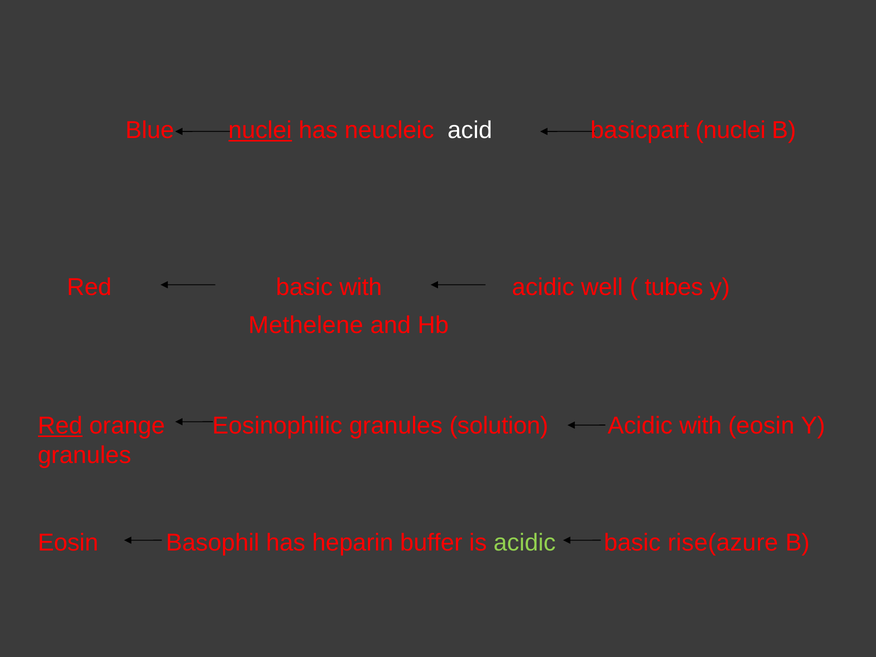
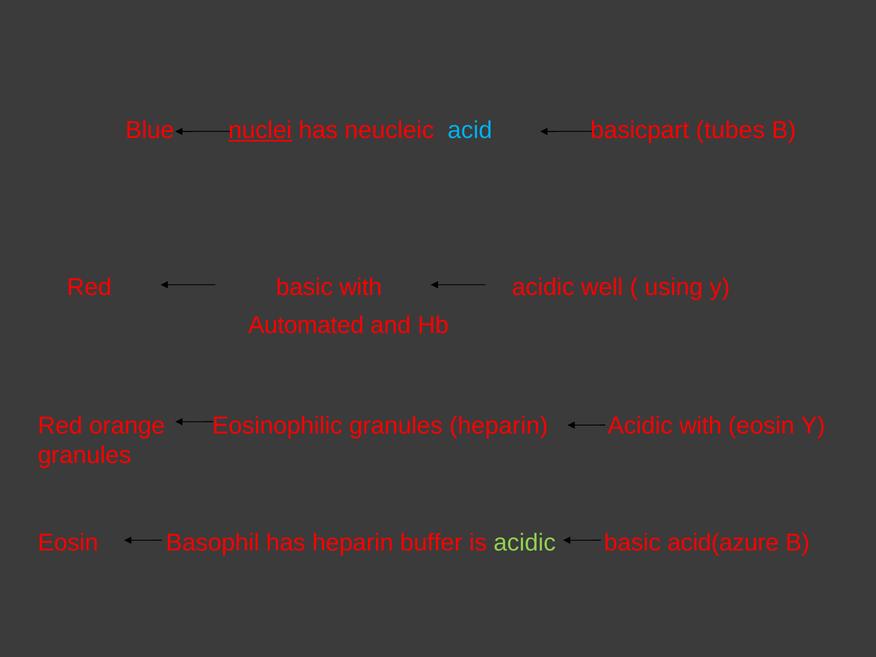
acid colour: white -> light blue
basicpart nuclei: nuclei -> tubes
tubes: tubes -> using
Methelene: Methelene -> Automated
Red at (60, 426) underline: present -> none
granules solution: solution -> heparin
rise(azure: rise(azure -> acid(azure
